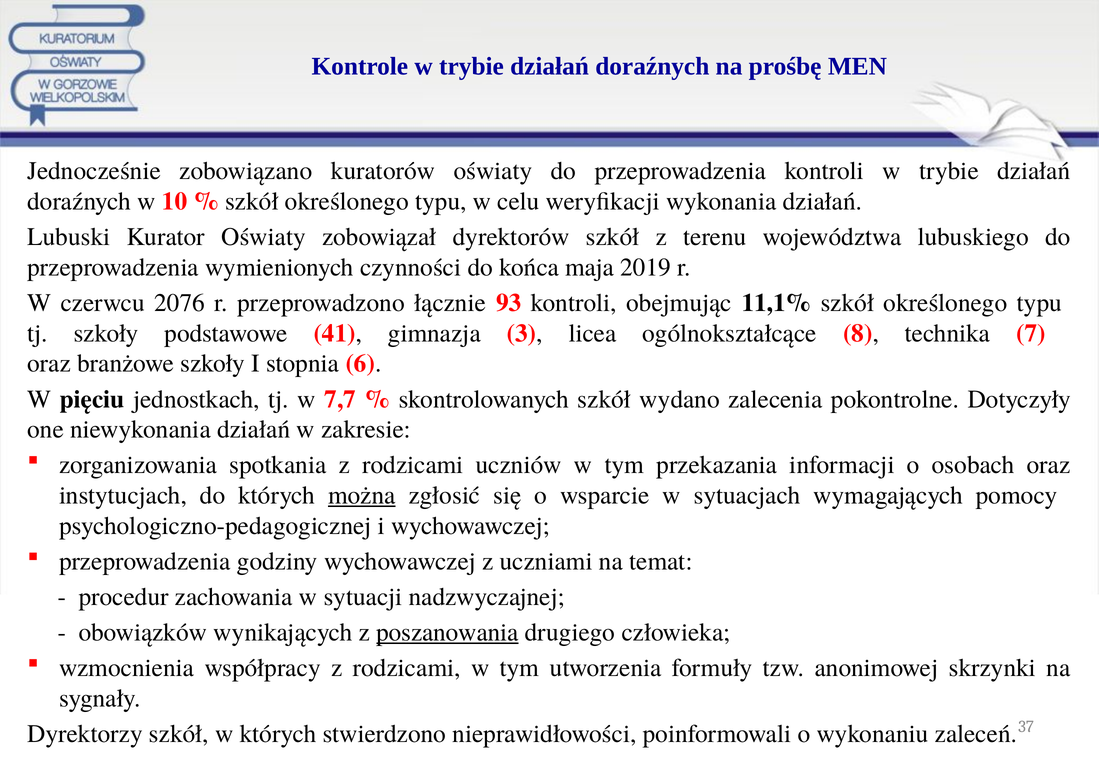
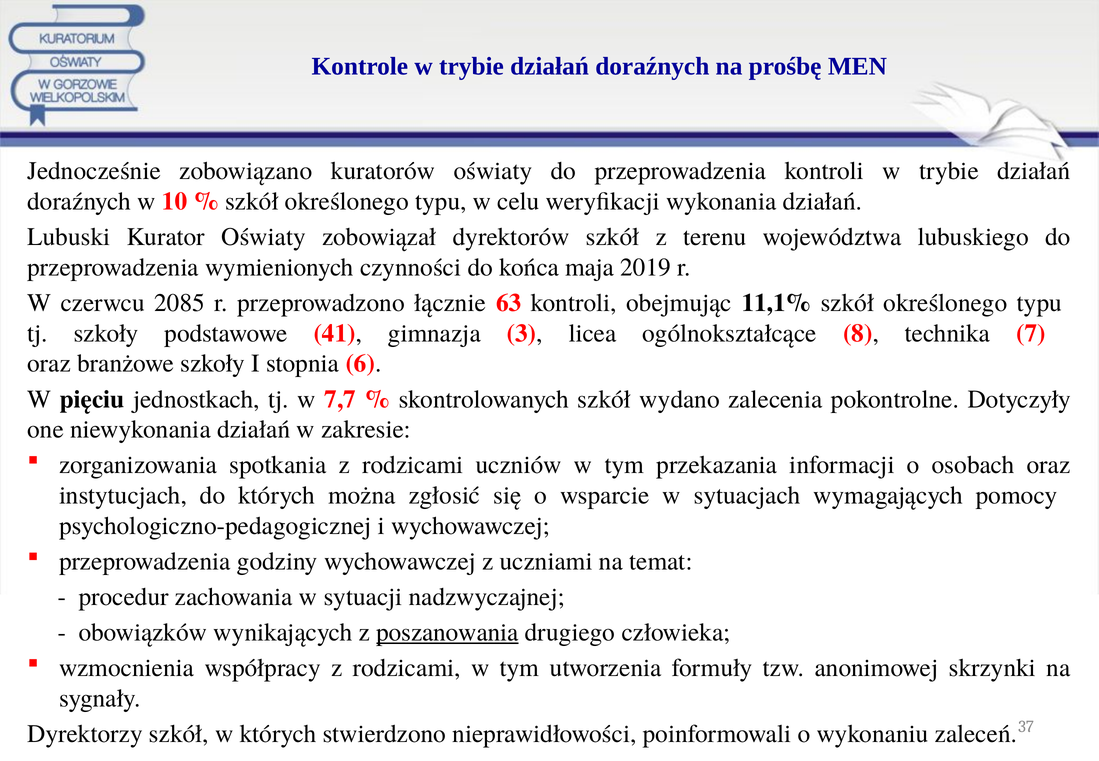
2076: 2076 -> 2085
93: 93 -> 63
można underline: present -> none
